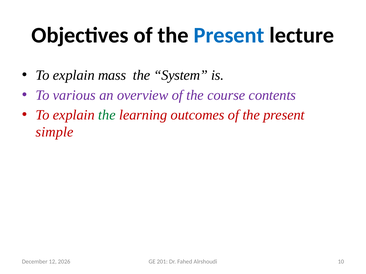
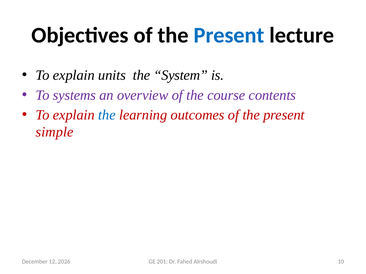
mass: mass -> units
various: various -> systems
the at (107, 115) colour: green -> blue
